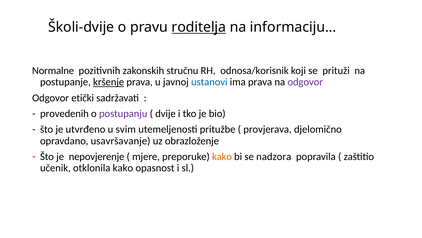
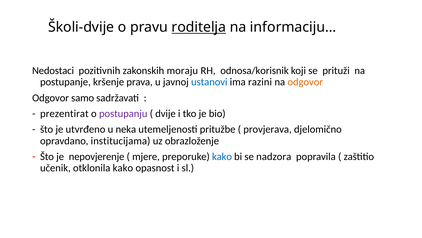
Normalne: Normalne -> Nedostaci
stručnu: stručnu -> moraju
kršenje underline: present -> none
ima prava: prava -> razini
odgovor at (305, 82) colour: purple -> orange
etički: etički -> samo
provedenih: provedenih -> prezentirat
svim: svim -> neka
usavršavanje: usavršavanje -> institucijama
kako at (222, 156) colour: orange -> blue
